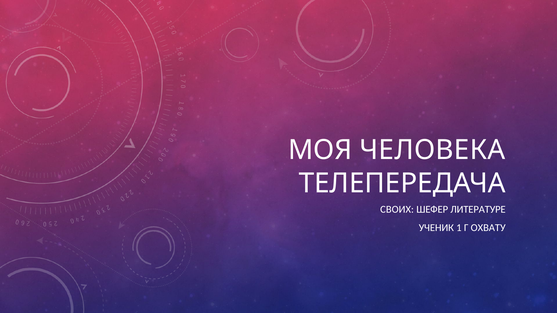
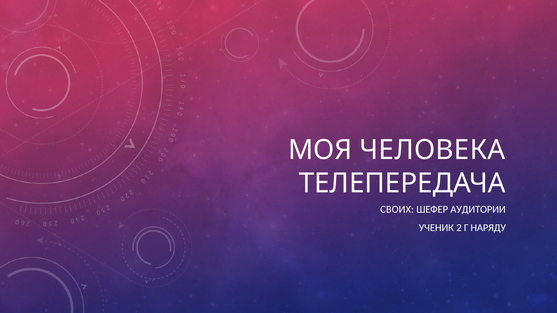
ЛИТЕРАТУРЕ: ЛИТЕРАТУРЕ -> АУДИТОРИИ
1: 1 -> 2
ОХВАТУ: ОХВАТУ -> НАРЯДУ
